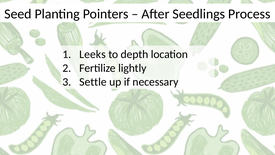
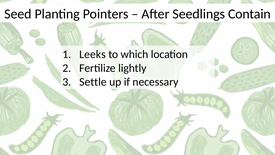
Process: Process -> Contain
depth: depth -> which
